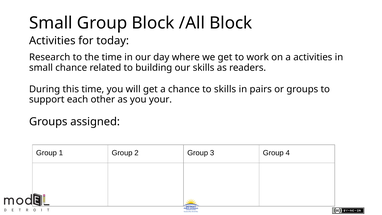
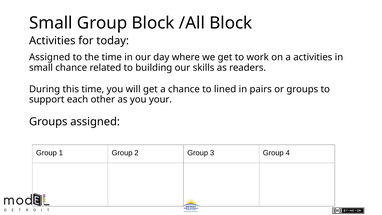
Research at (50, 57): Research -> Assigned
to skills: skills -> lined
